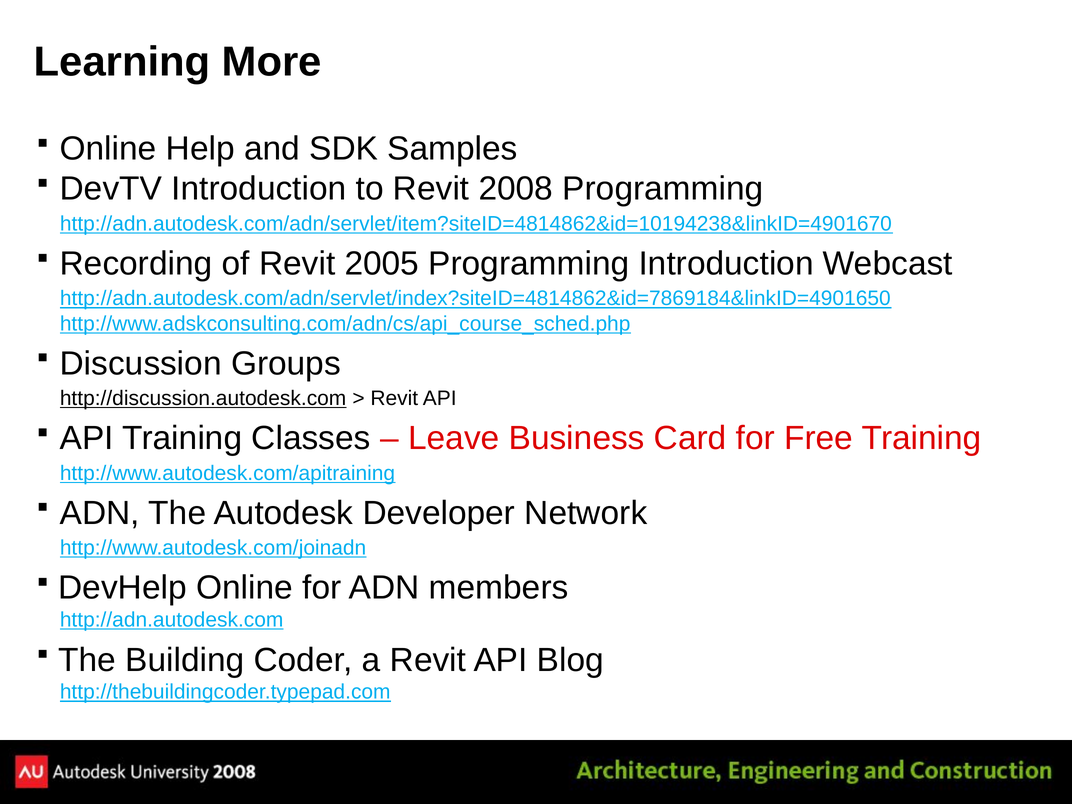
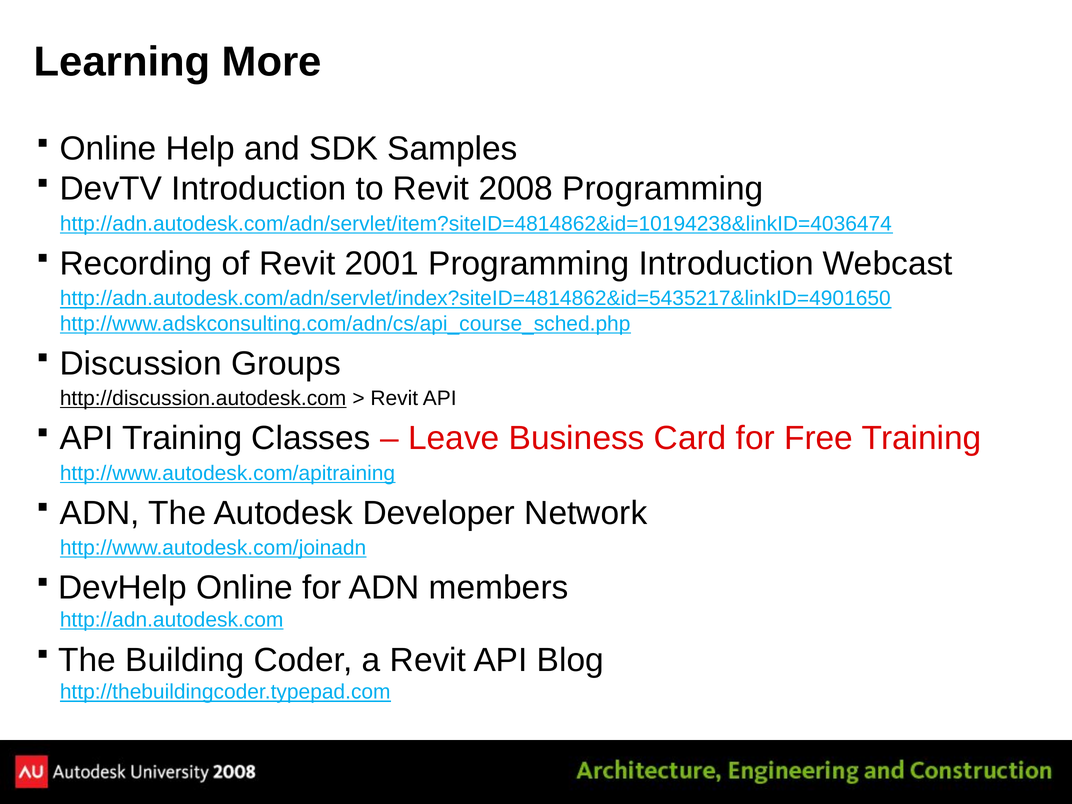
http://adn.autodesk.com/adn/servlet/item?siteID=4814862&id=10194238&linkID=4901670: http://adn.autodesk.com/adn/servlet/item?siteID=4814862&id=10194238&linkID=4901670 -> http://adn.autodesk.com/adn/servlet/item?siteID=4814862&id=10194238&linkID=4036474
2005: 2005 -> 2001
http://adn.autodesk.com/adn/servlet/index?siteID=4814862&id=7869184&linkID=4901650: http://adn.autodesk.com/adn/servlet/index?siteID=4814862&id=7869184&linkID=4901650 -> http://adn.autodesk.com/adn/servlet/index?siteID=4814862&id=5435217&linkID=4901650
